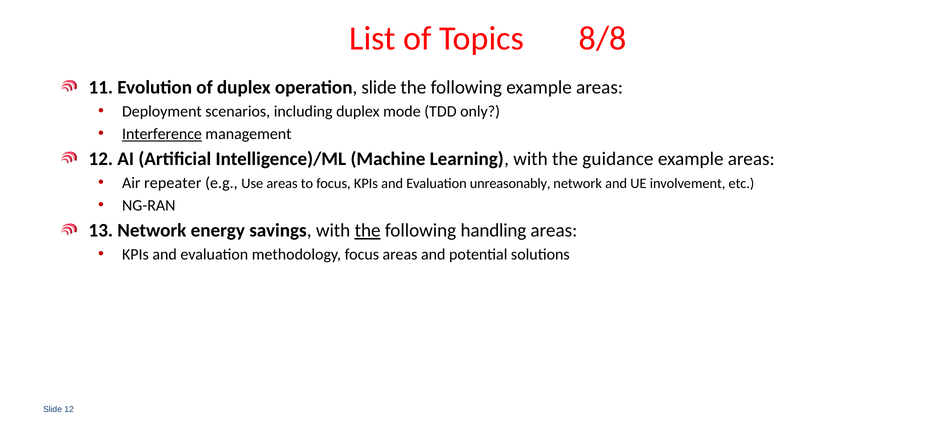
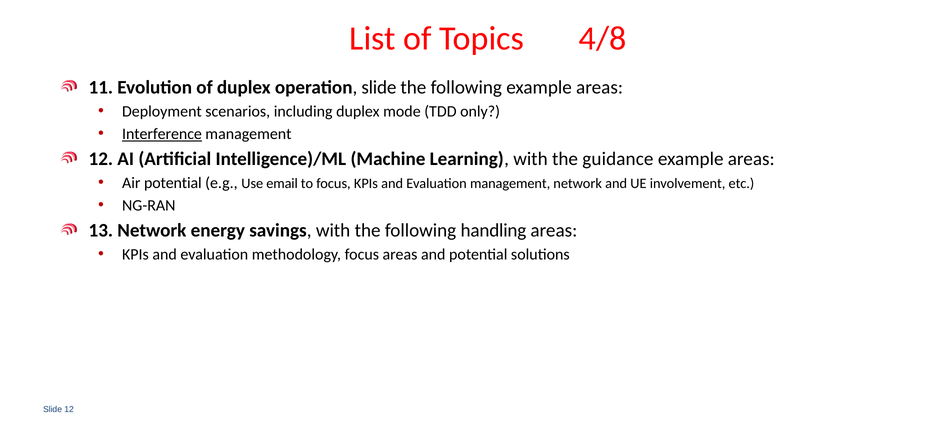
8/8: 8/8 -> 4/8
Air repeater: repeater -> potential
Use areas: areas -> email
Evaluation unreasonably: unreasonably -> management
the at (368, 230) underline: present -> none
